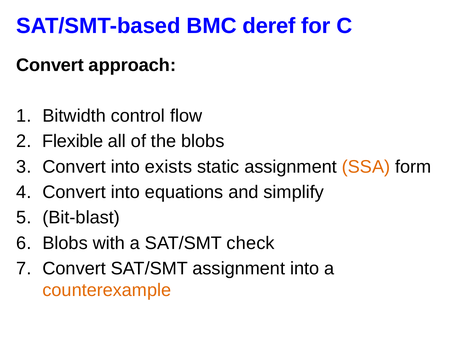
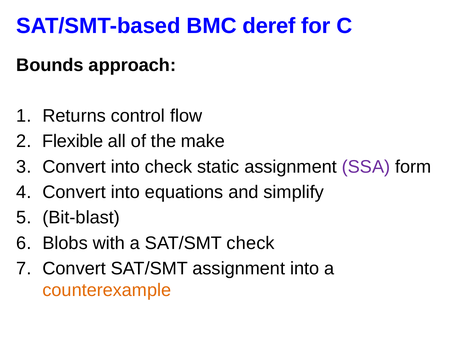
Convert at (50, 65): Convert -> Bounds
Bitwidth: Bitwidth -> Returns
the blobs: blobs -> make
into exists: exists -> check
SSA colour: orange -> purple
